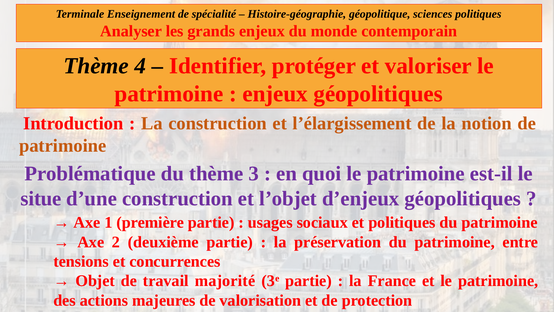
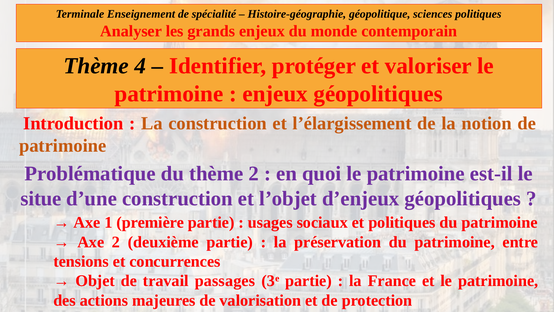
thème 3: 3 -> 2
majorité: majorité -> passages
